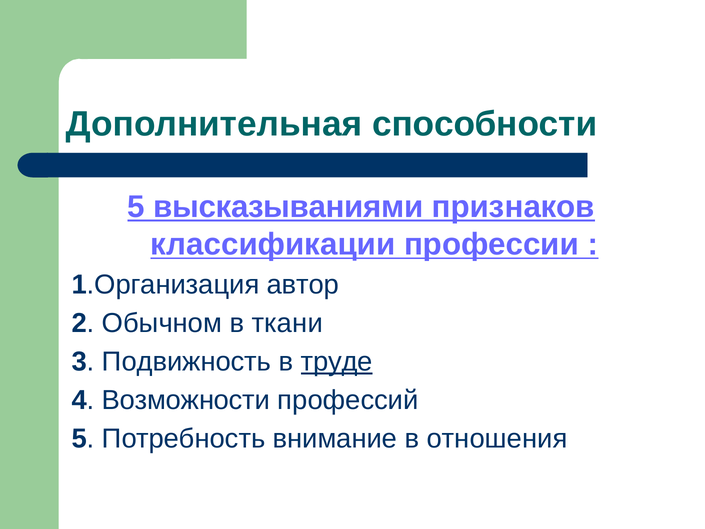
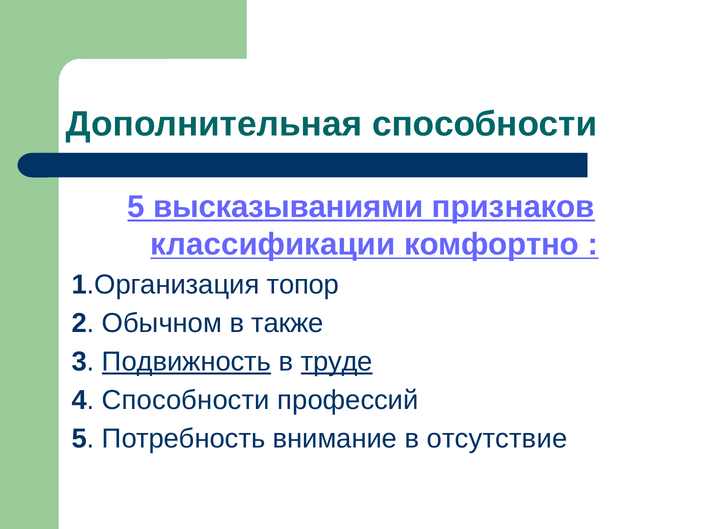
профессии: профессии -> комфортно
автор: автор -> топор
ткани: ткани -> также
Подвижность underline: none -> present
4 Возможности: Возможности -> Способности
отношения: отношения -> отсутствие
